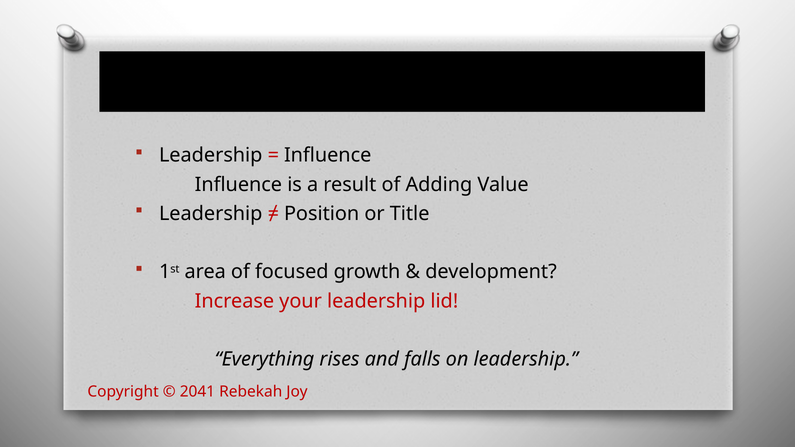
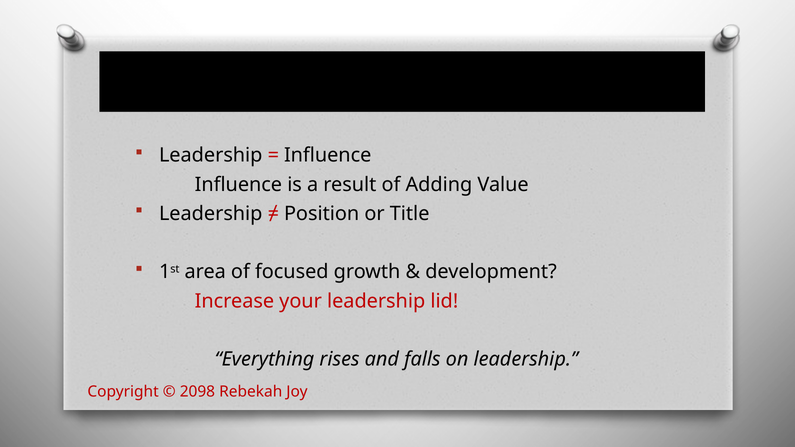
2041: 2041 -> 2098
